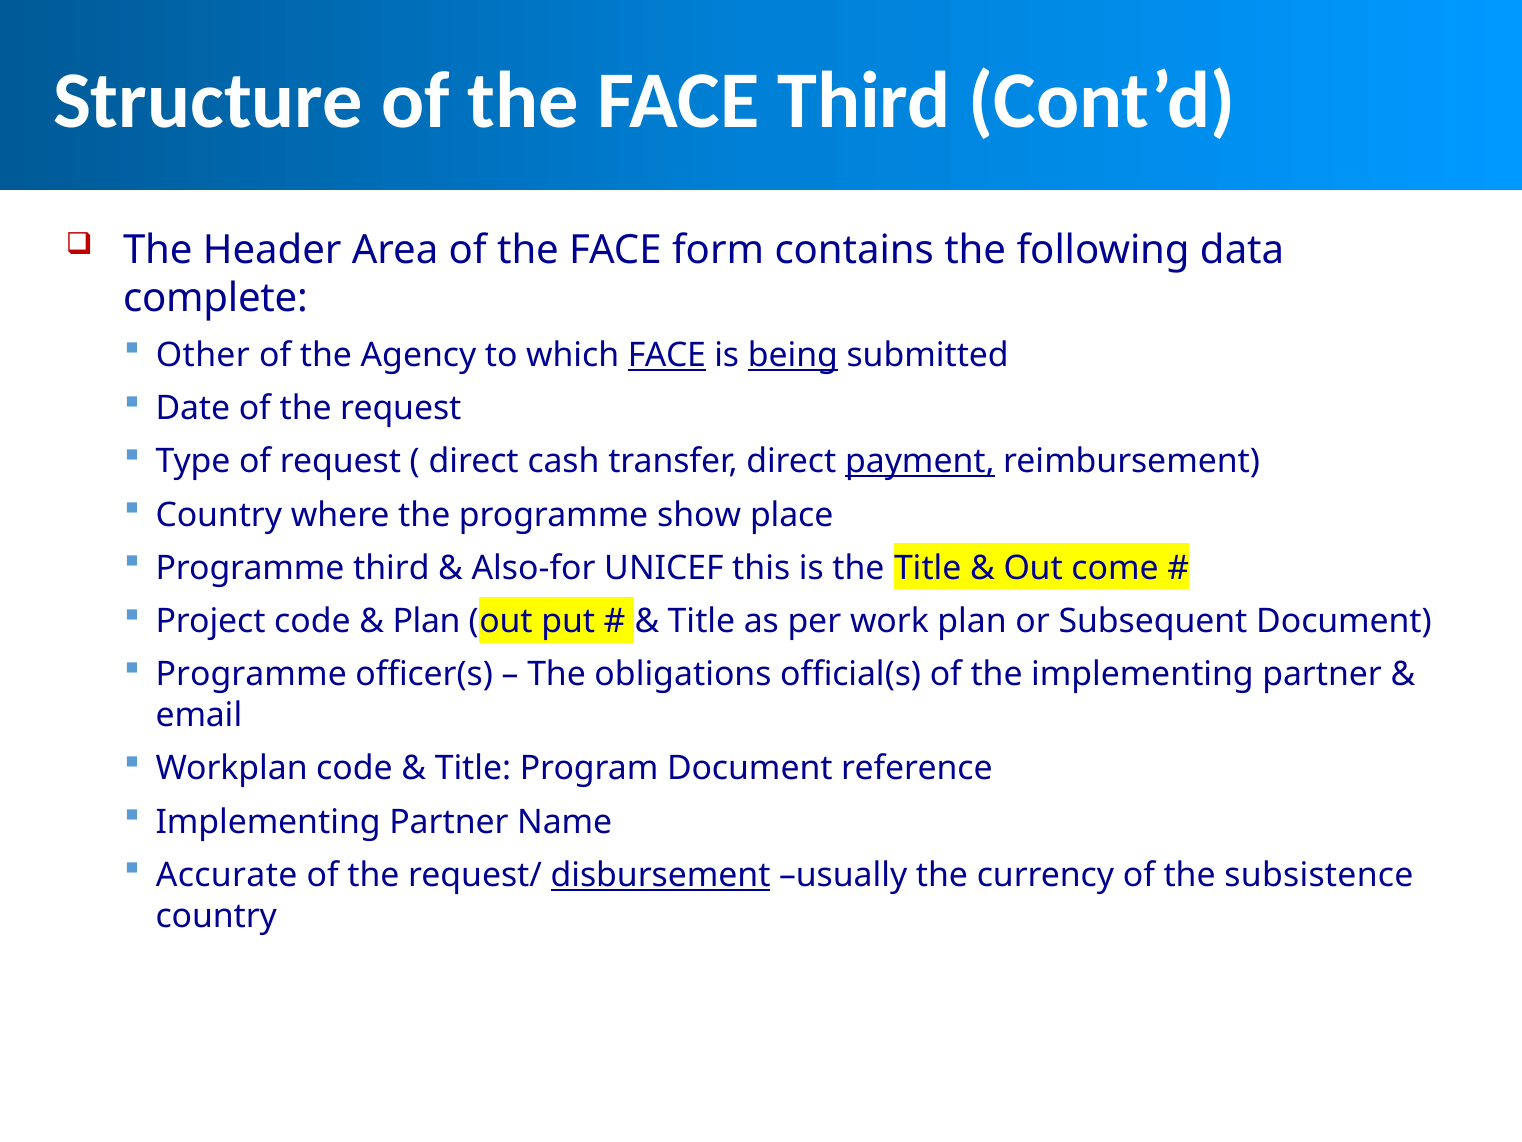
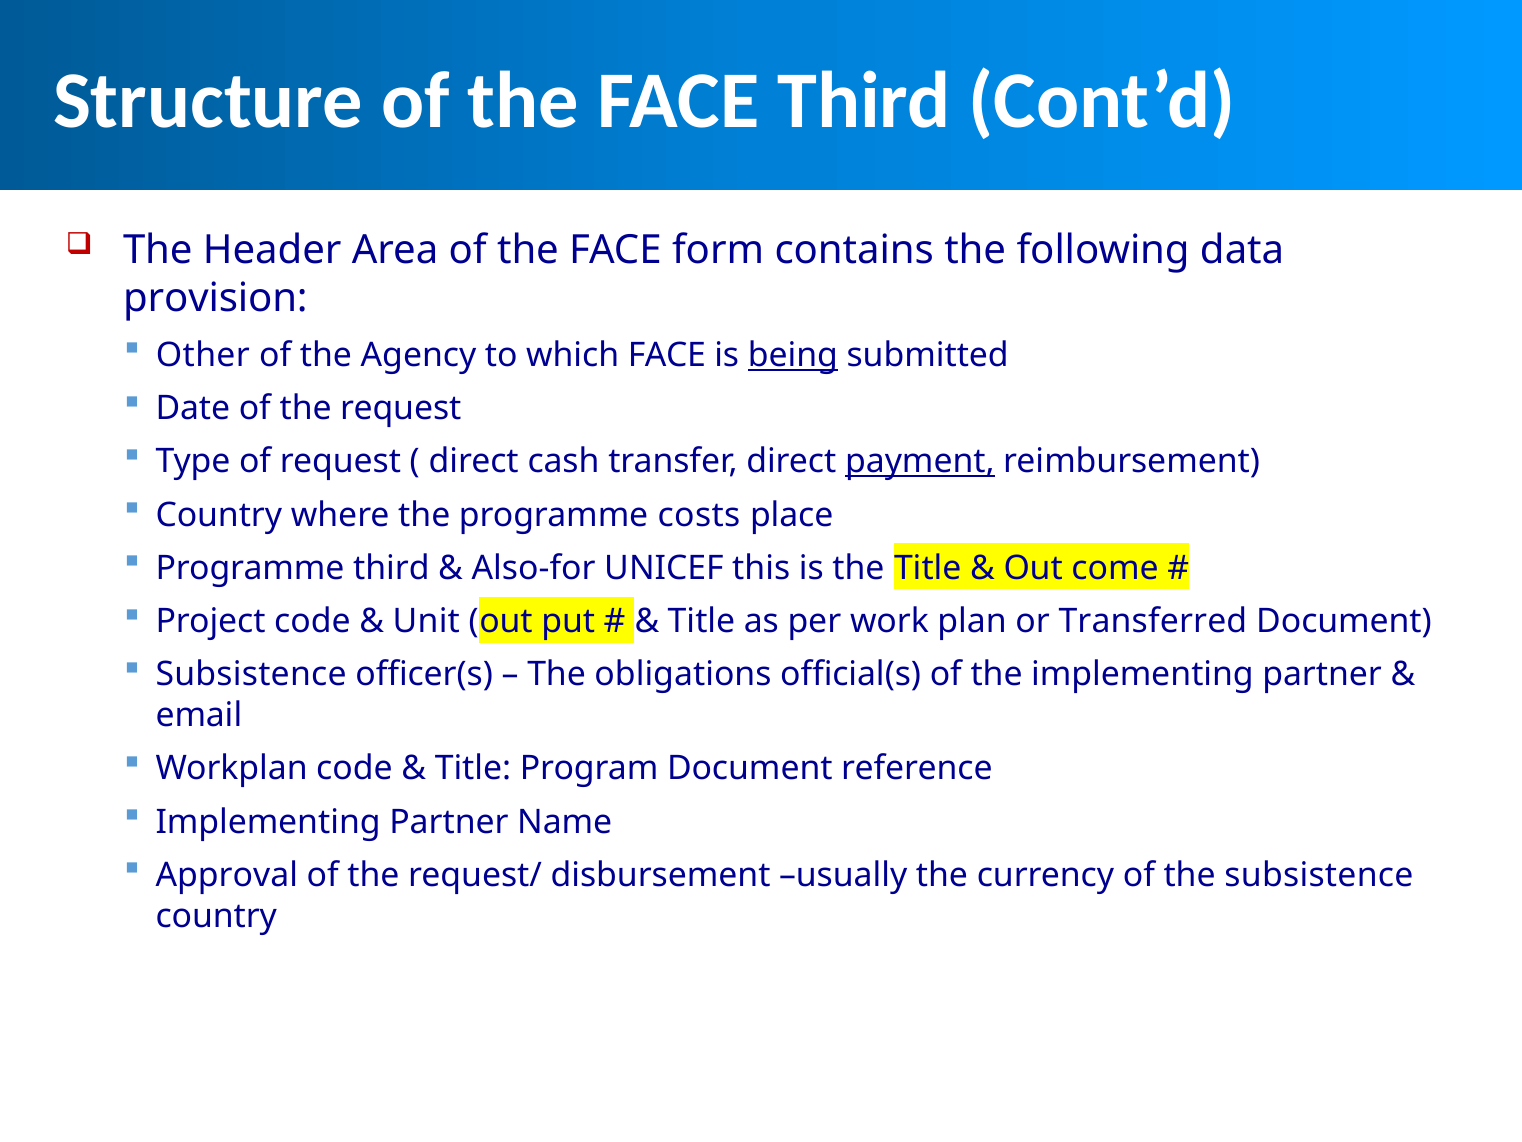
complete: complete -> provision
FACE at (667, 355) underline: present -> none
show: show -> costs
Plan at (427, 621): Plan -> Unit
Subsequent: Subsequent -> Transferred
Programme at (251, 675): Programme -> Subsistence
Accurate: Accurate -> Approval
disbursement underline: present -> none
